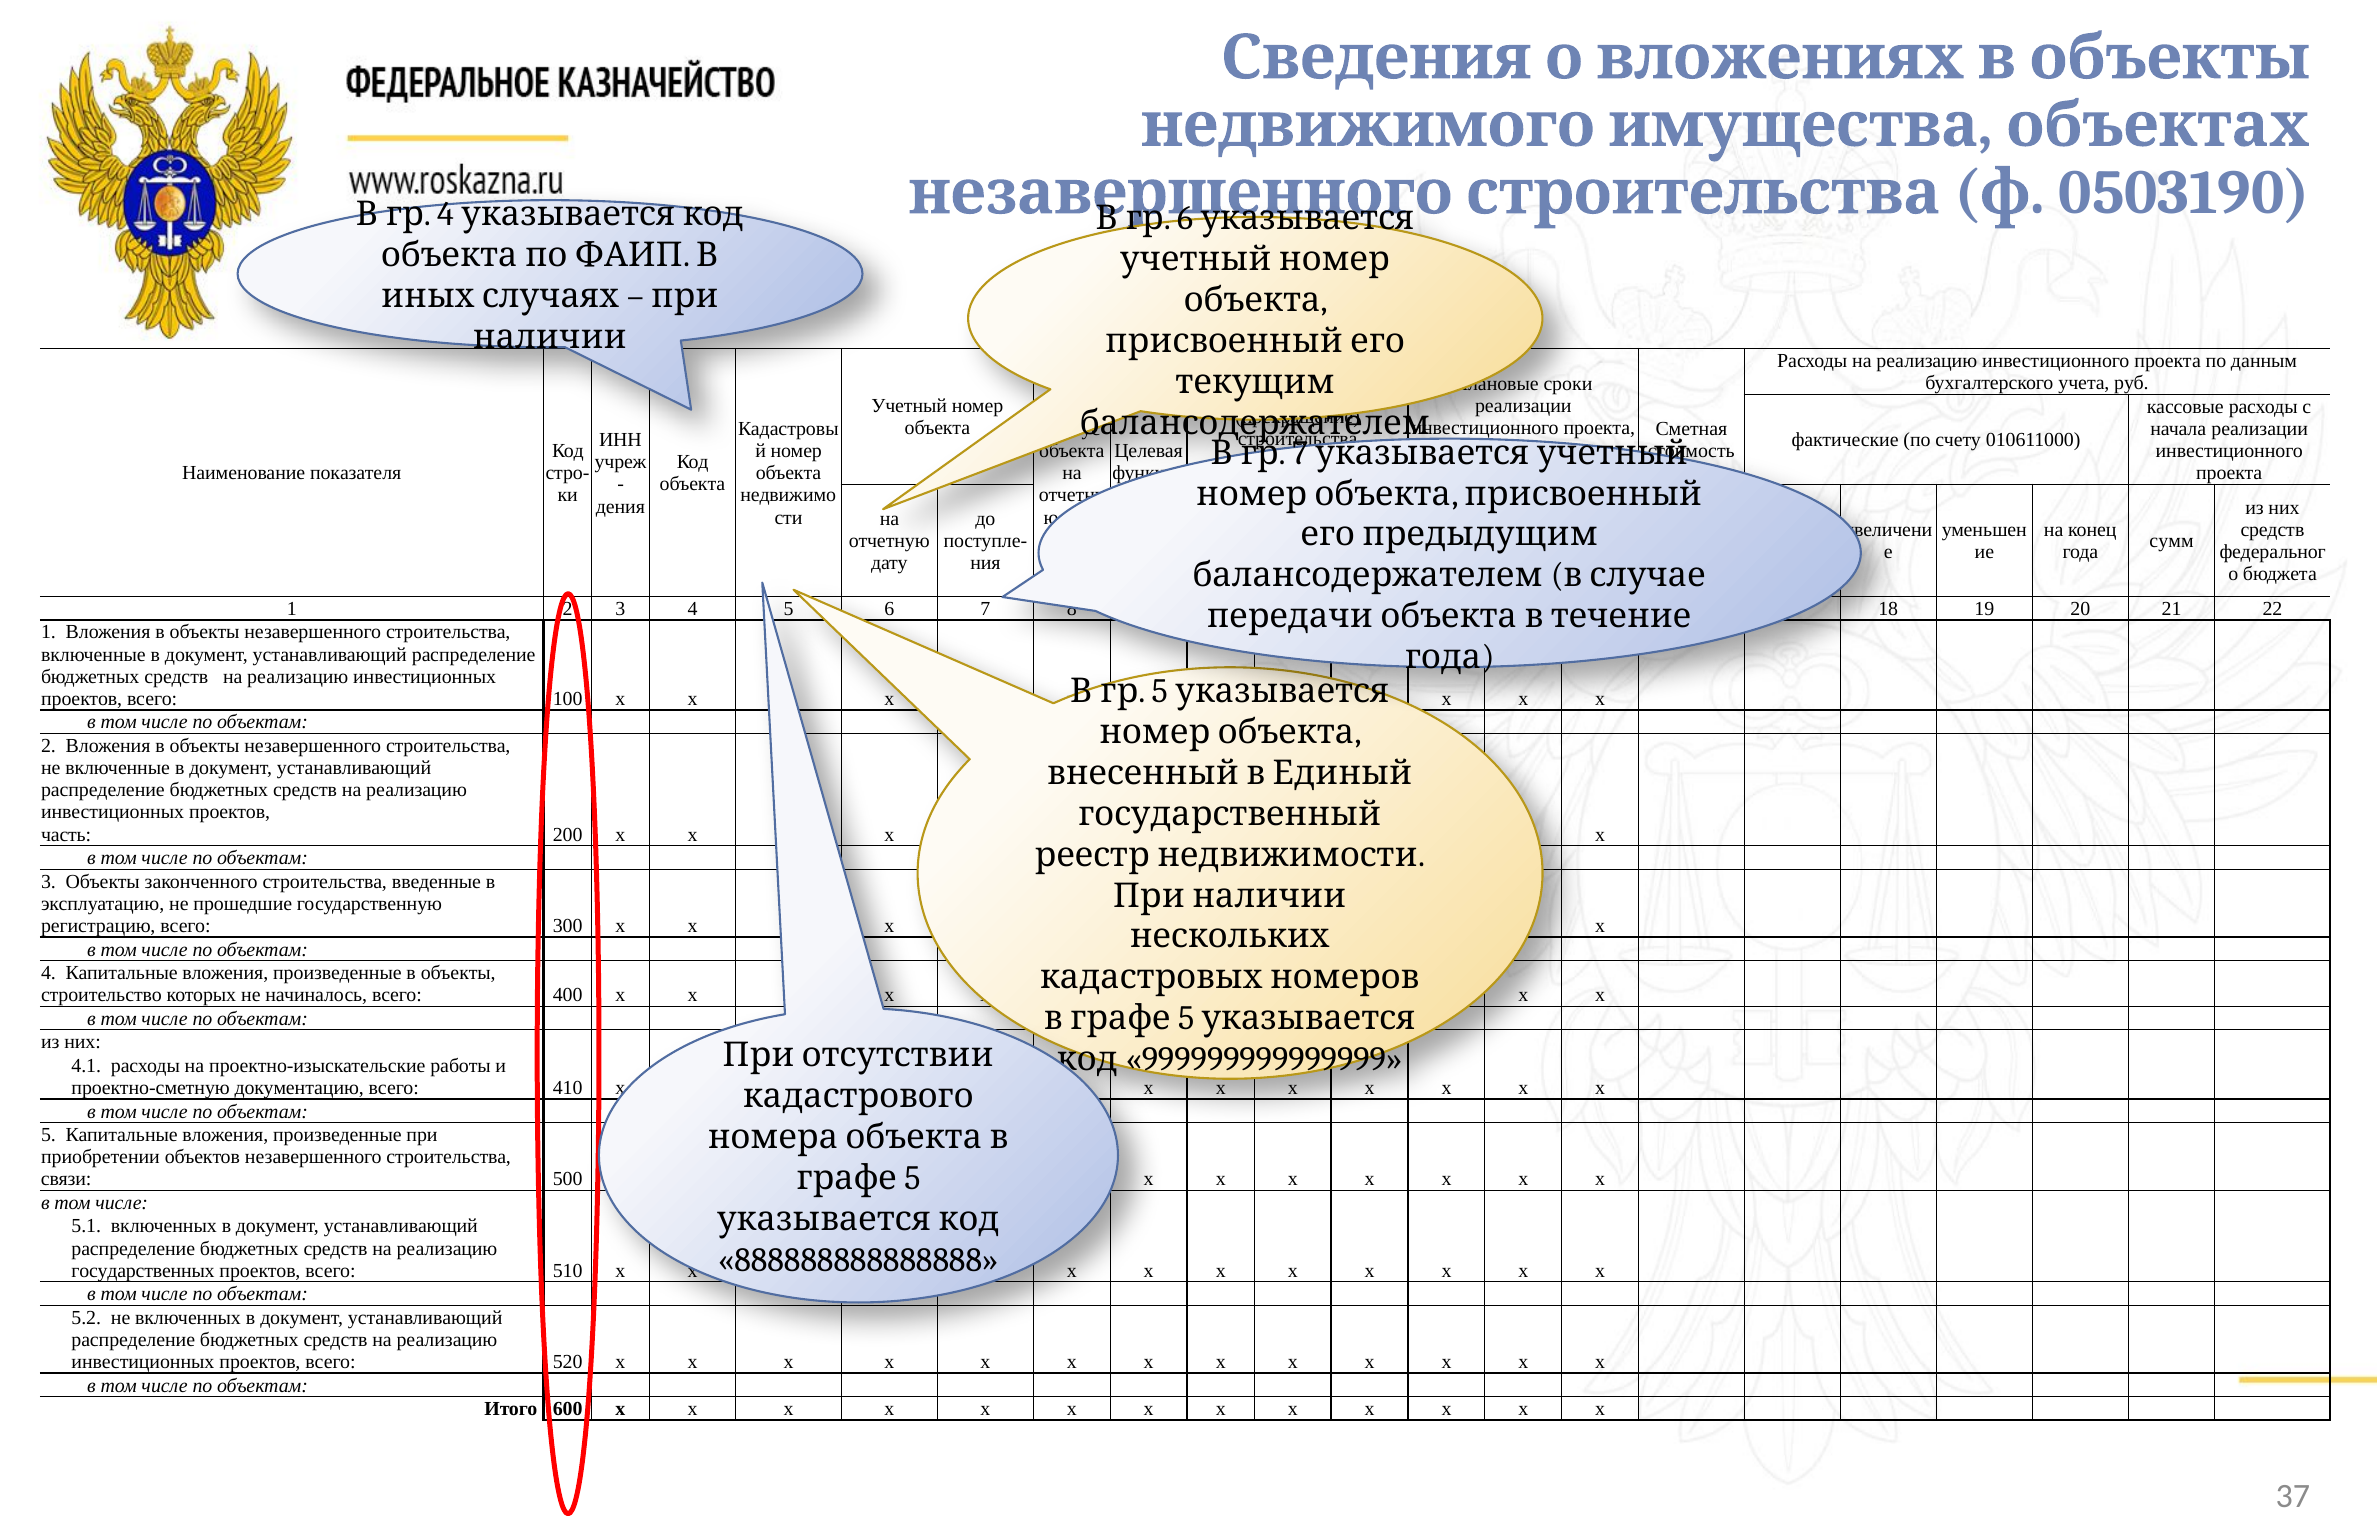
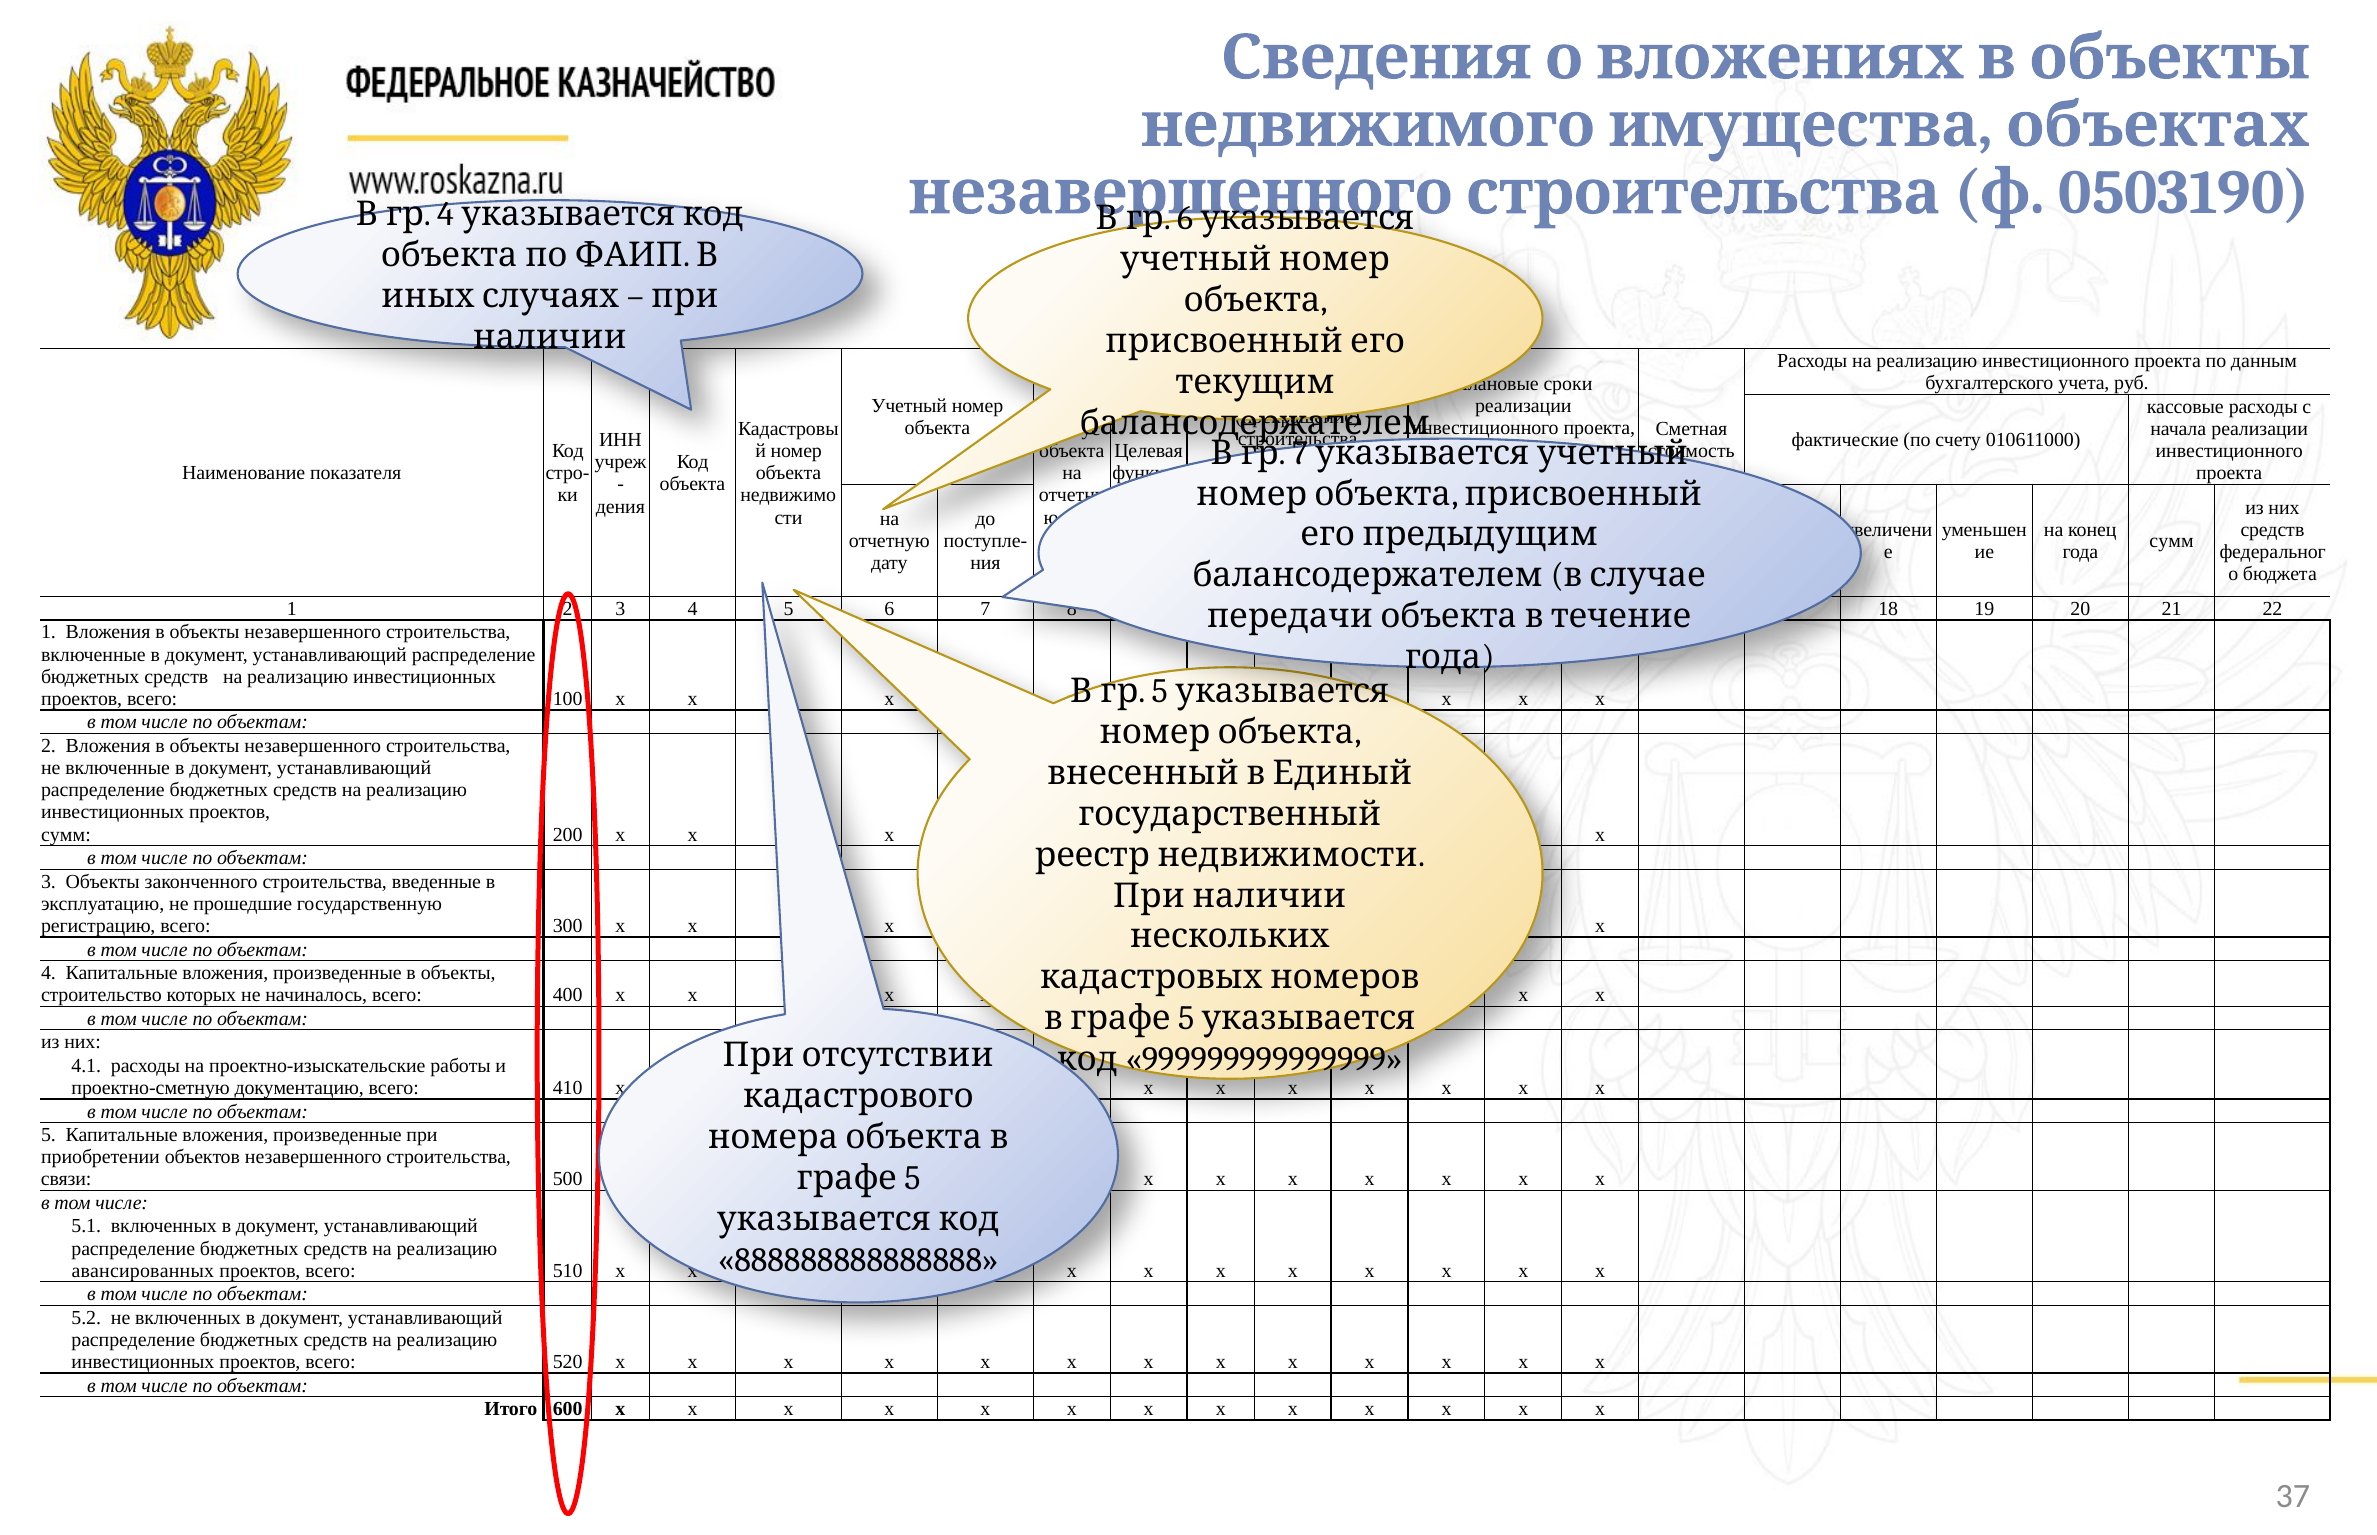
часть at (66, 834): часть -> сумм
государственных: государственных -> авансированных
